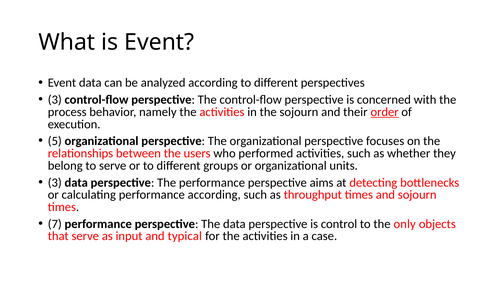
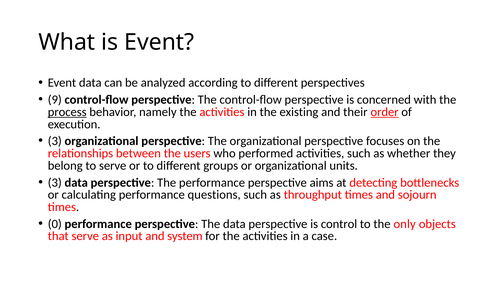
3 at (55, 100): 3 -> 9
process underline: none -> present
the sojourn: sojourn -> existing
5 at (55, 141): 5 -> 3
performance according: according -> questions
7: 7 -> 0
typical: typical -> system
